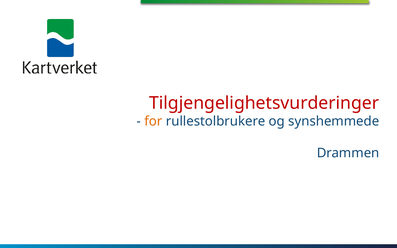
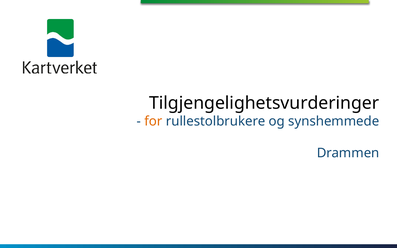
Tilgjengelighetsvurderinger colour: red -> black
